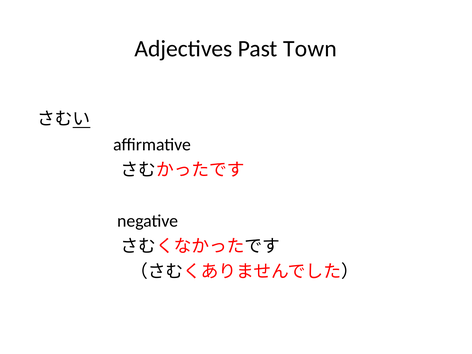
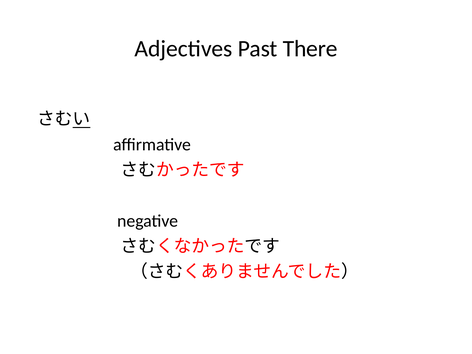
Town: Town -> There
